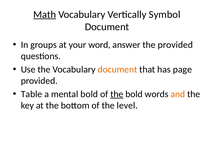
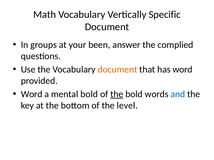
Math underline: present -> none
Symbol: Symbol -> Specific
word: word -> been
the provided: provided -> complied
has page: page -> word
Table at (32, 94): Table -> Word
and colour: orange -> blue
